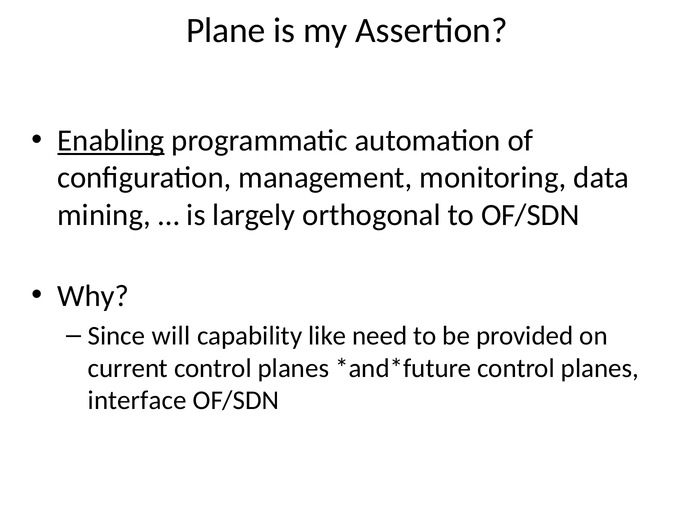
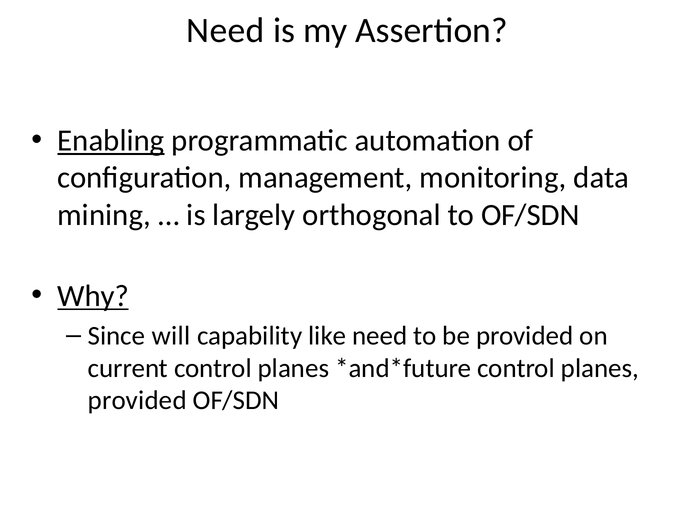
Plane at (226, 30): Plane -> Need
Why underline: none -> present
interface at (137, 400): interface -> provided
